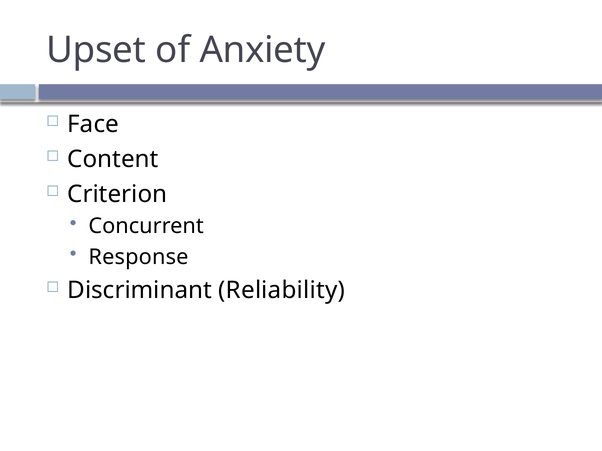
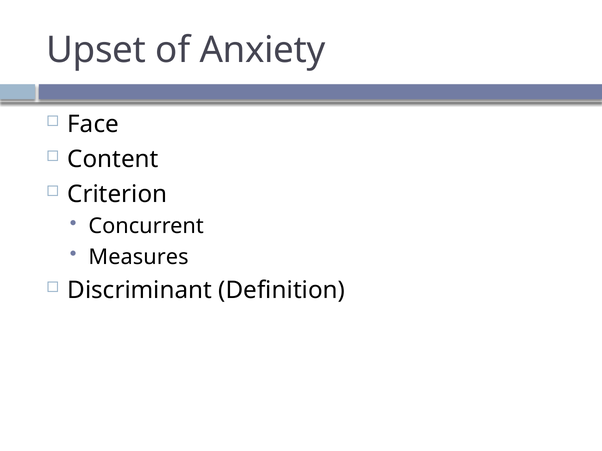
Response: Response -> Measures
Reliability: Reliability -> Definition
